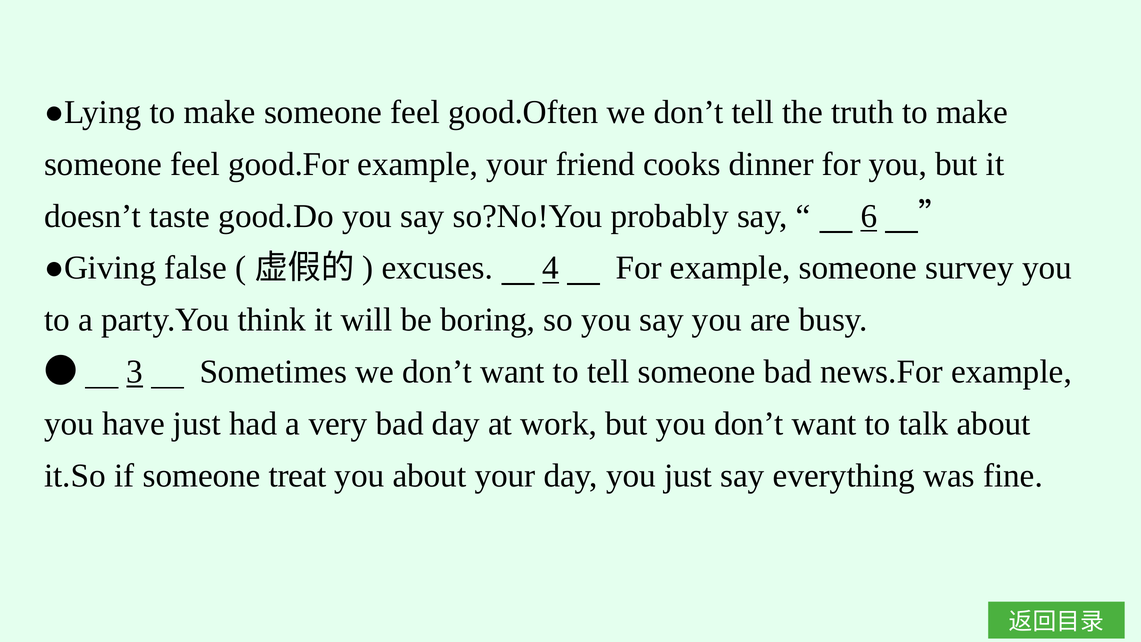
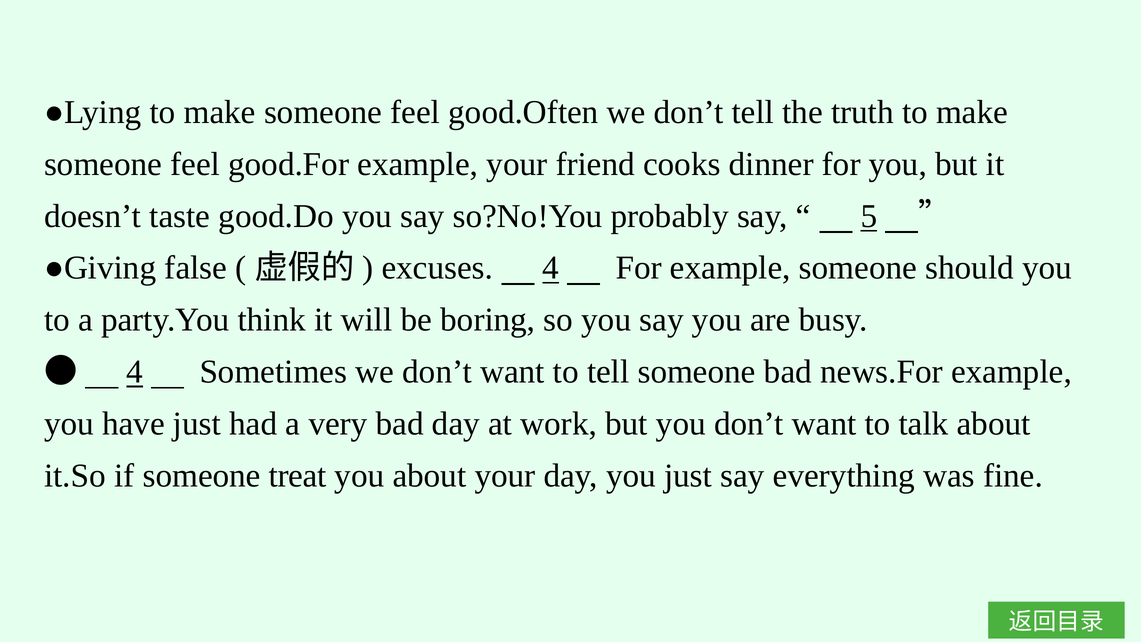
6: 6 -> 5
survey: survey -> should
3 at (135, 372): 3 -> 4
